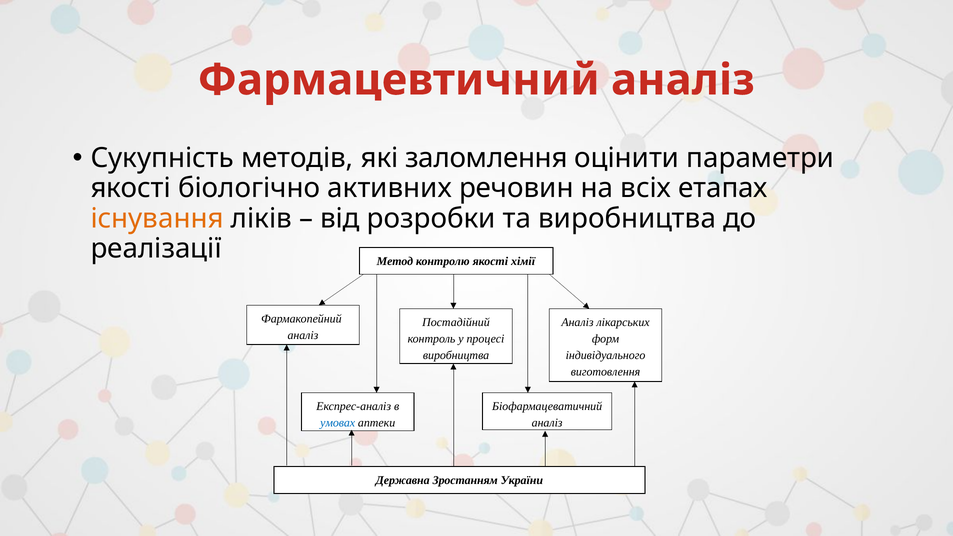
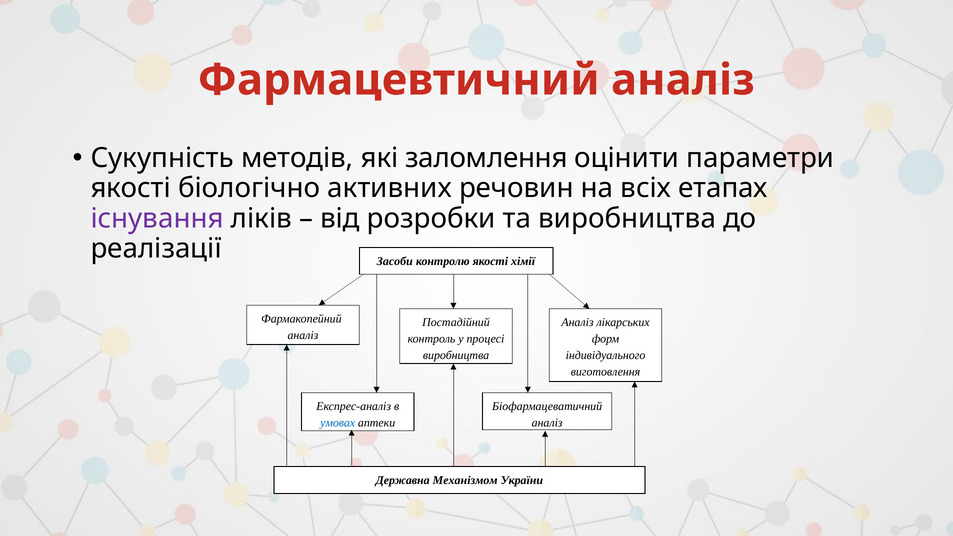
існування colour: orange -> purple
Метод: Метод -> Засоби
Зростанням: Зростанням -> Механізмом
